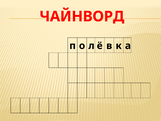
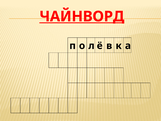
ЧАЙНВОРД underline: none -> present
